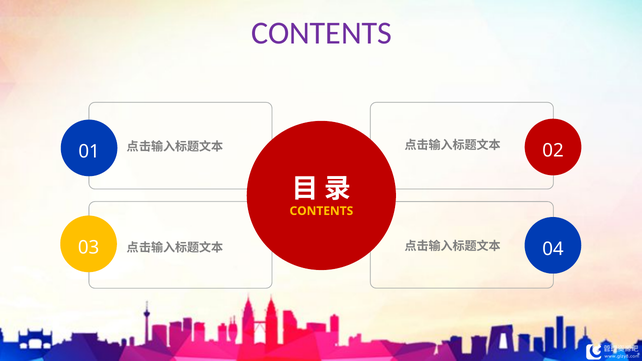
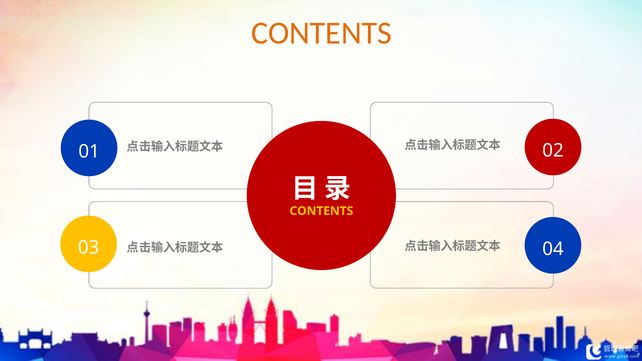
CONTENTS at (321, 33) colour: purple -> orange
